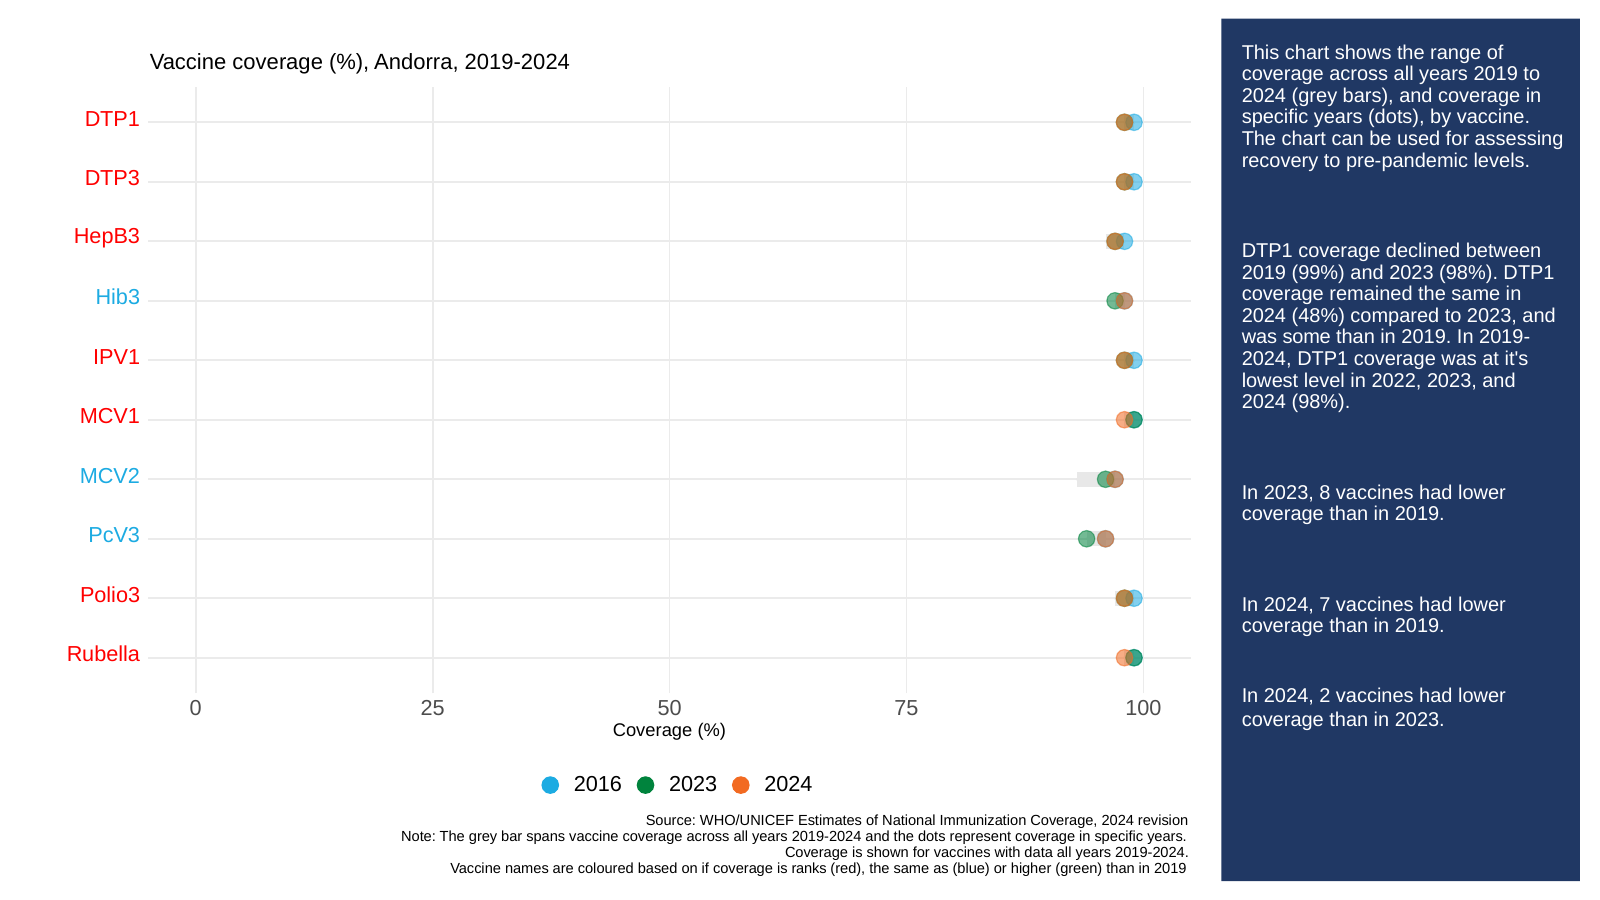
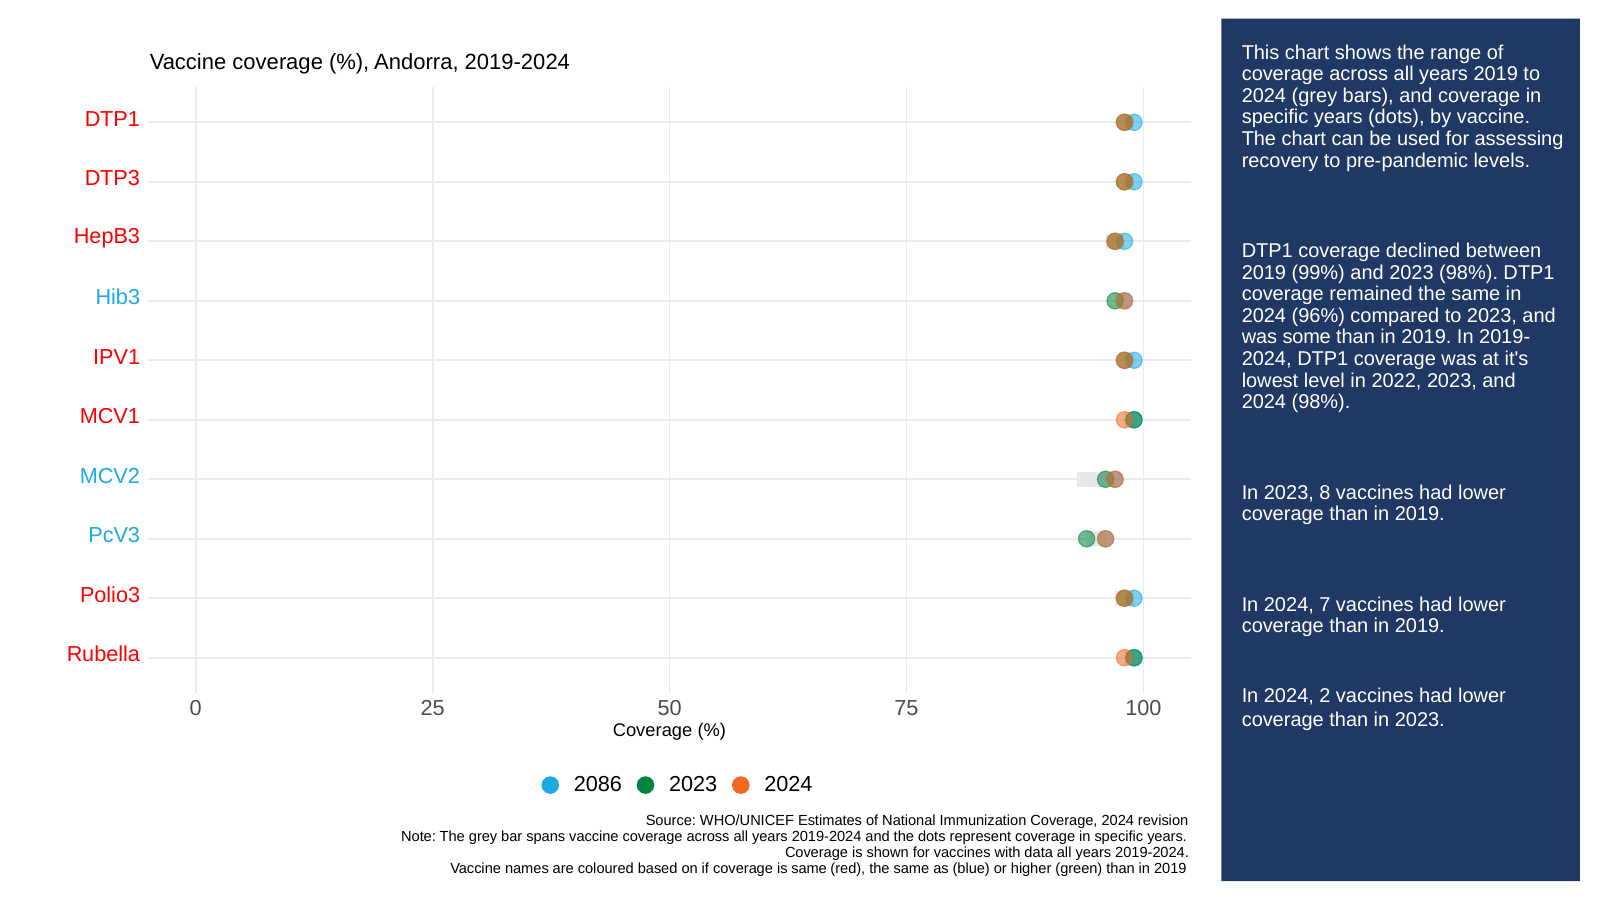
48%: 48% -> 96%
2016: 2016 -> 2086
is ranks: ranks -> same
